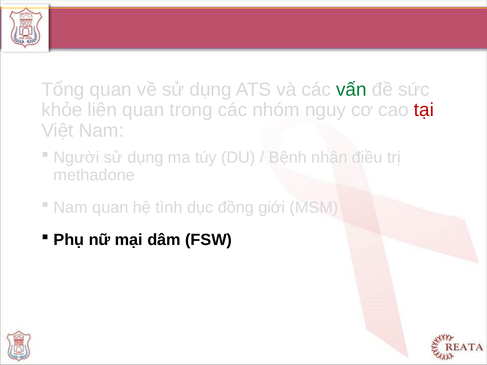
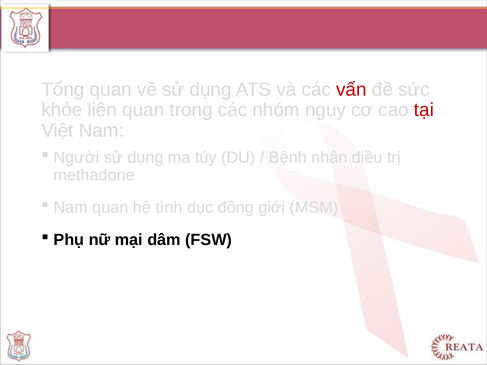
vấn colour: green -> red
